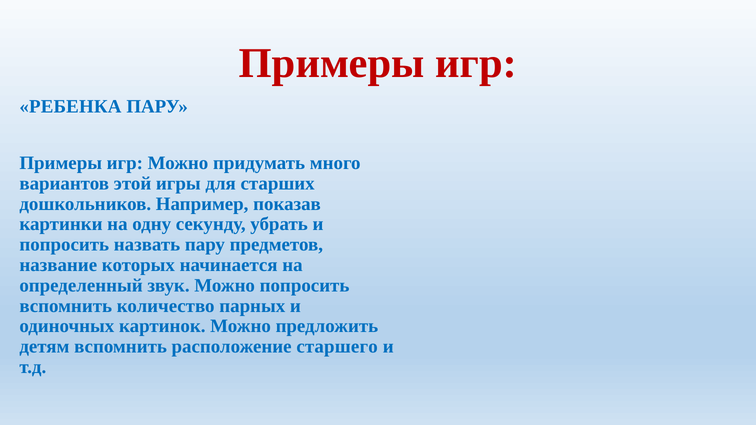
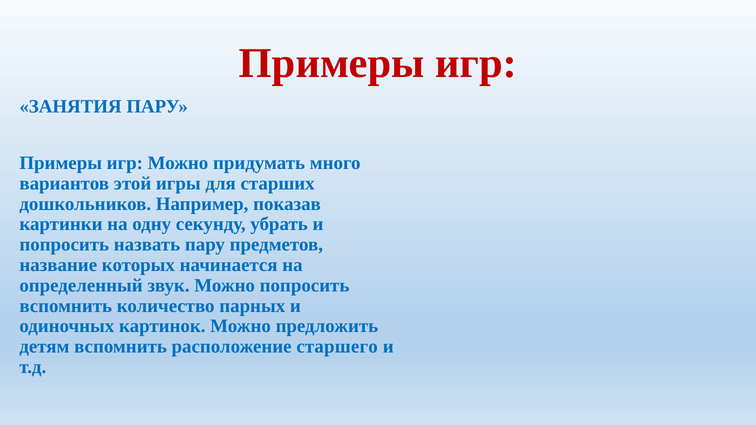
РЕБЕНКА: РЕБЕНКА -> ЗАНЯТИЯ
